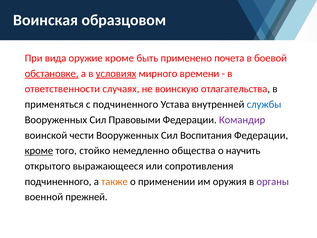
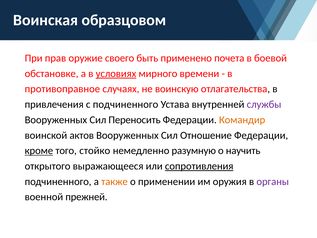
вида: вида -> прав
оружие кроме: кроме -> своего
обстановке underline: present -> none
ответственности: ответственности -> противоправное
применяться: применяться -> привлечения
службы colour: blue -> purple
Правовыми: Правовыми -> Переносить
Командир colour: purple -> orange
чести: чести -> актов
Воспитания: Воспитания -> Отношение
общества: общества -> разумную
сопротивления underline: none -> present
